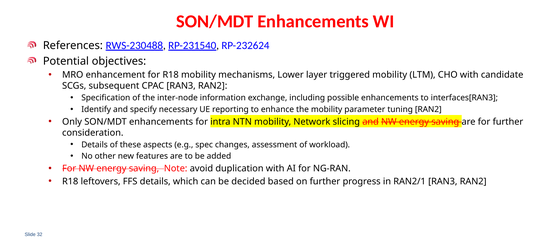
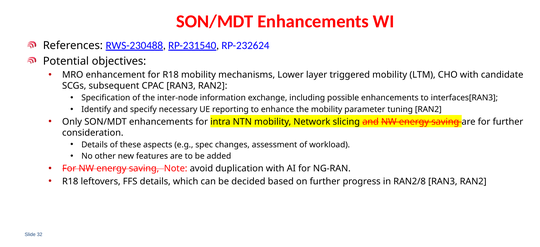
RAN2/1: RAN2/1 -> RAN2/8
